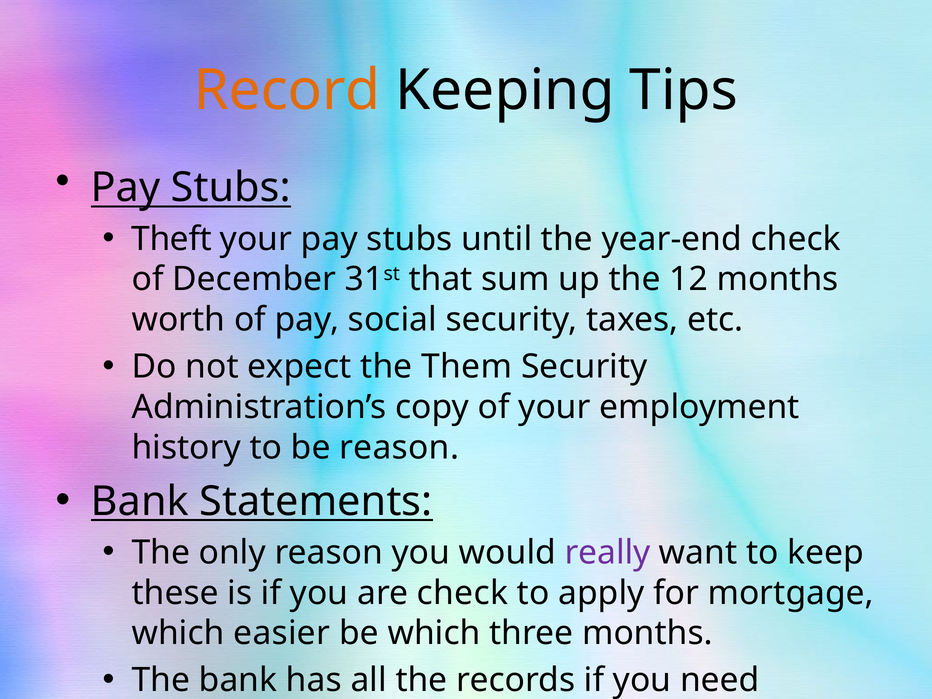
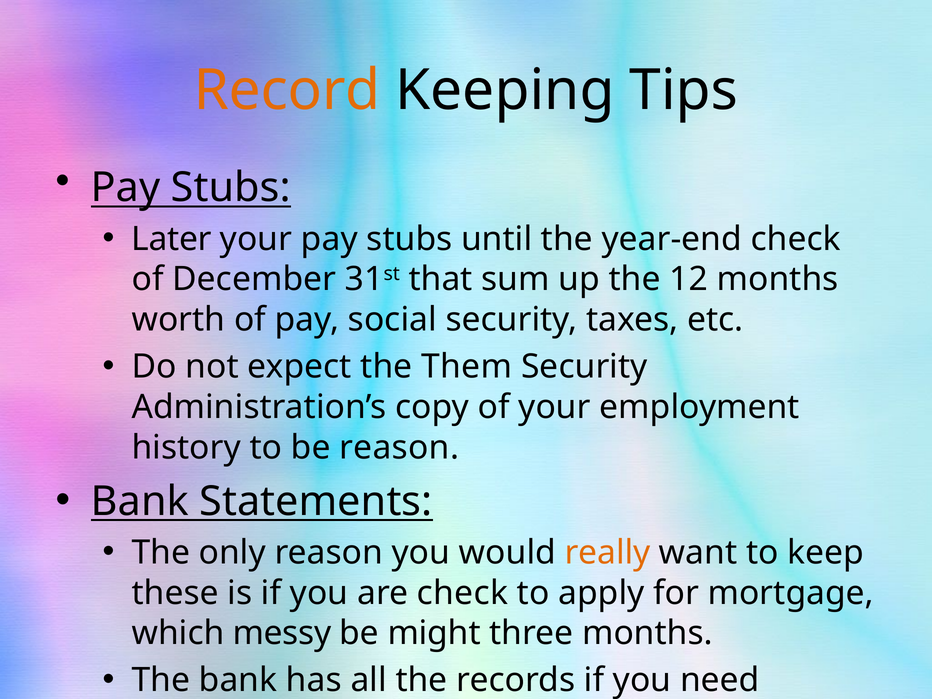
Theft: Theft -> Later
really colour: purple -> orange
easier: easier -> messy
be which: which -> might
